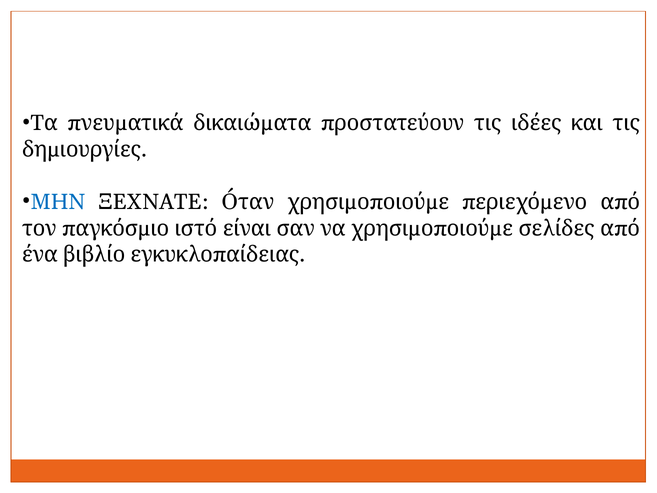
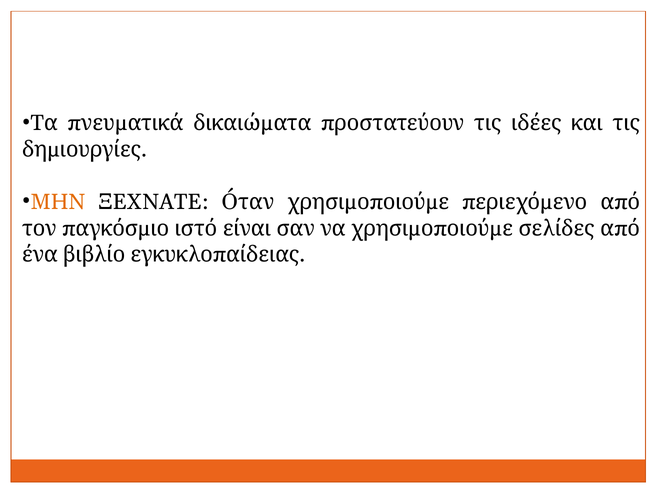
ΜΗΝ colour: blue -> orange
